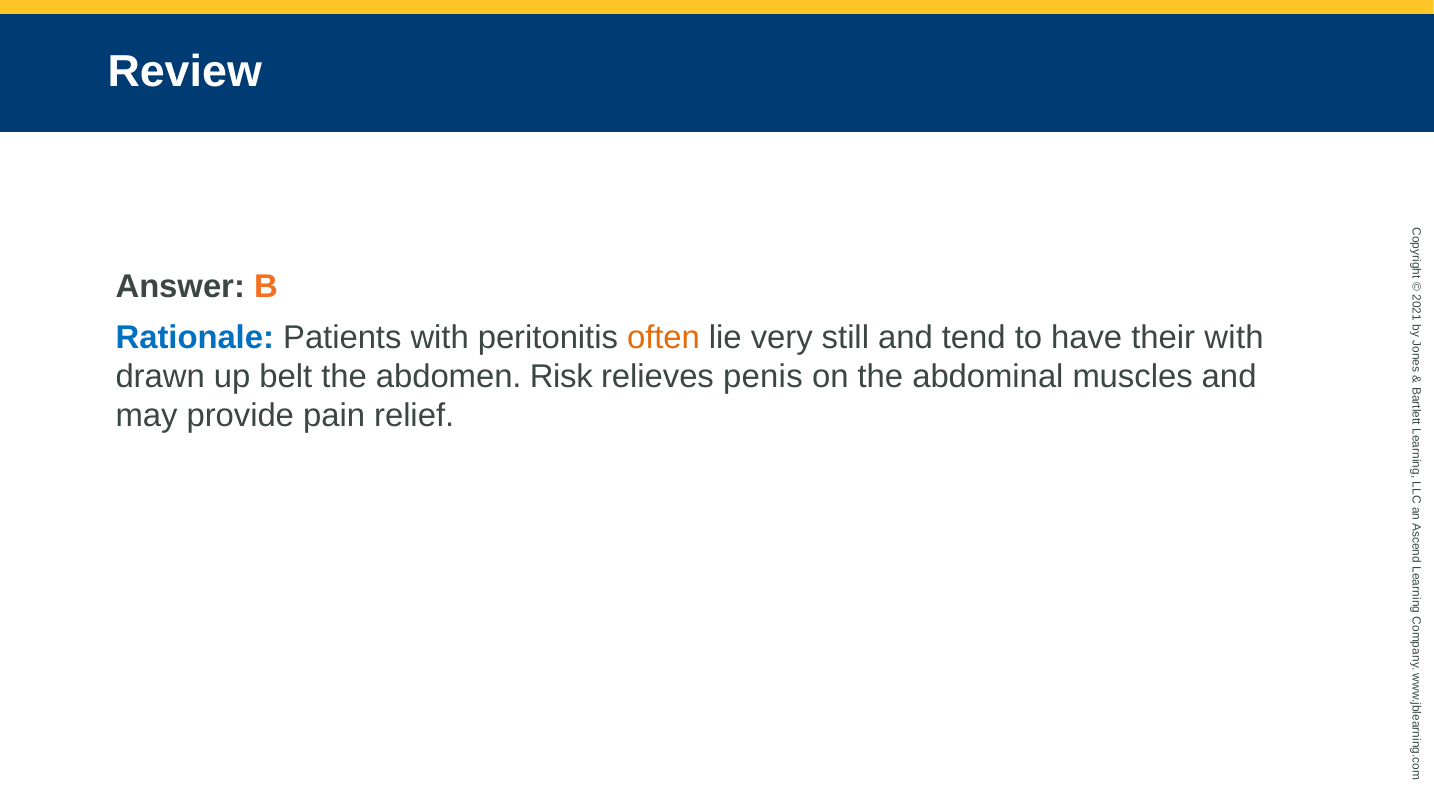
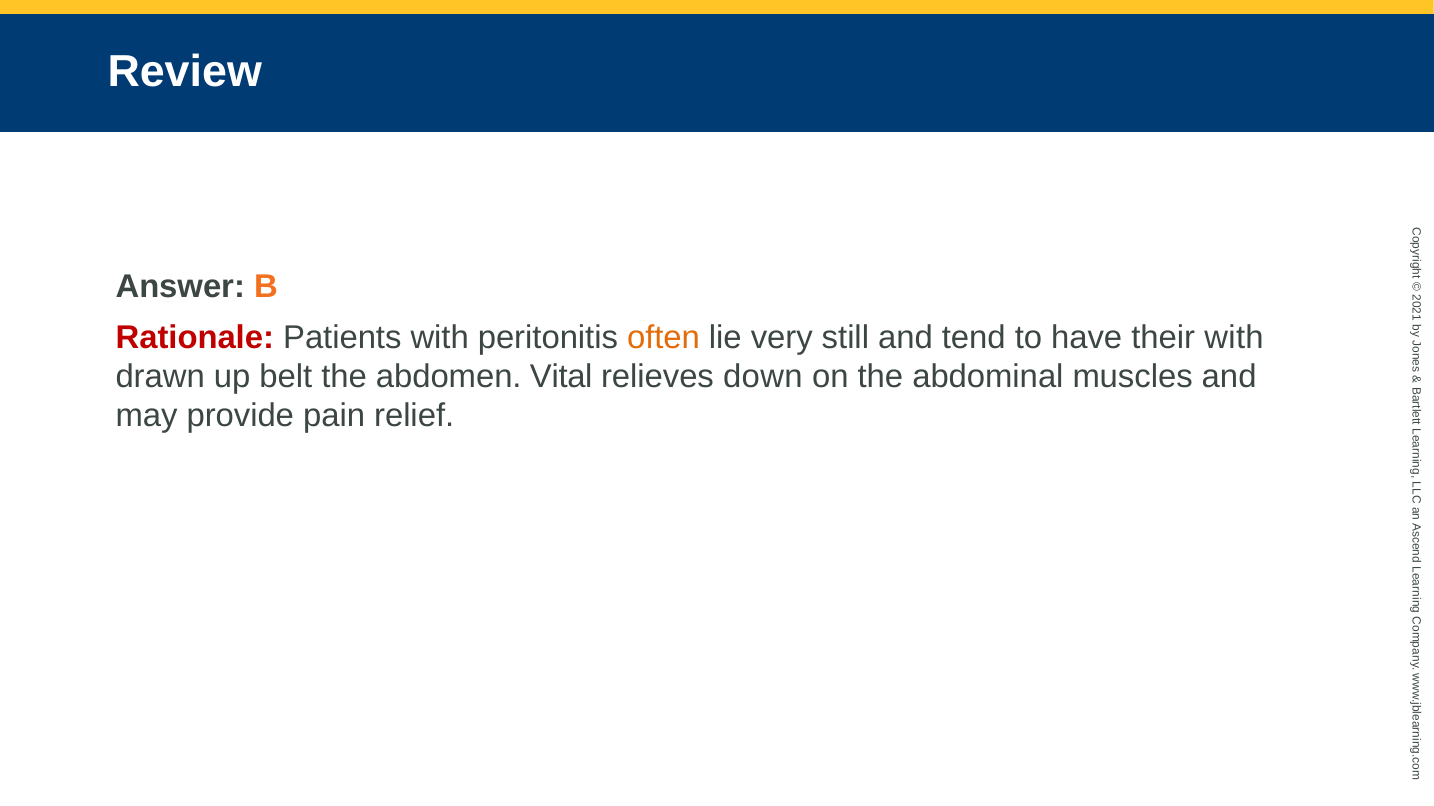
Rationale colour: blue -> red
Risk: Risk -> Vital
penis: penis -> down
